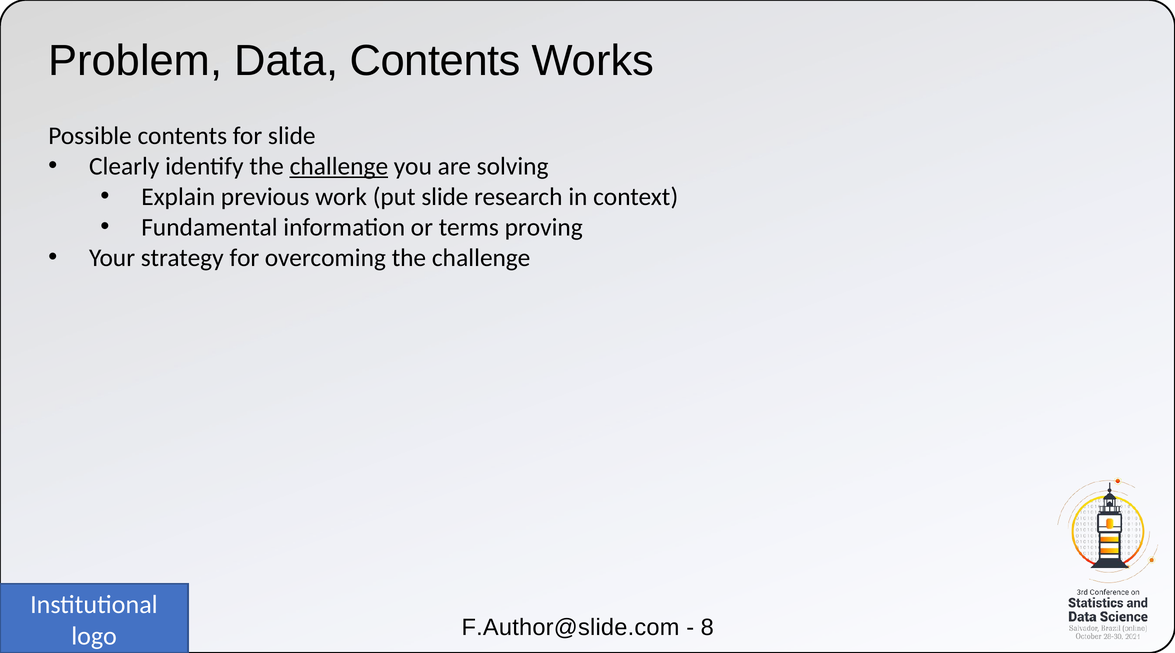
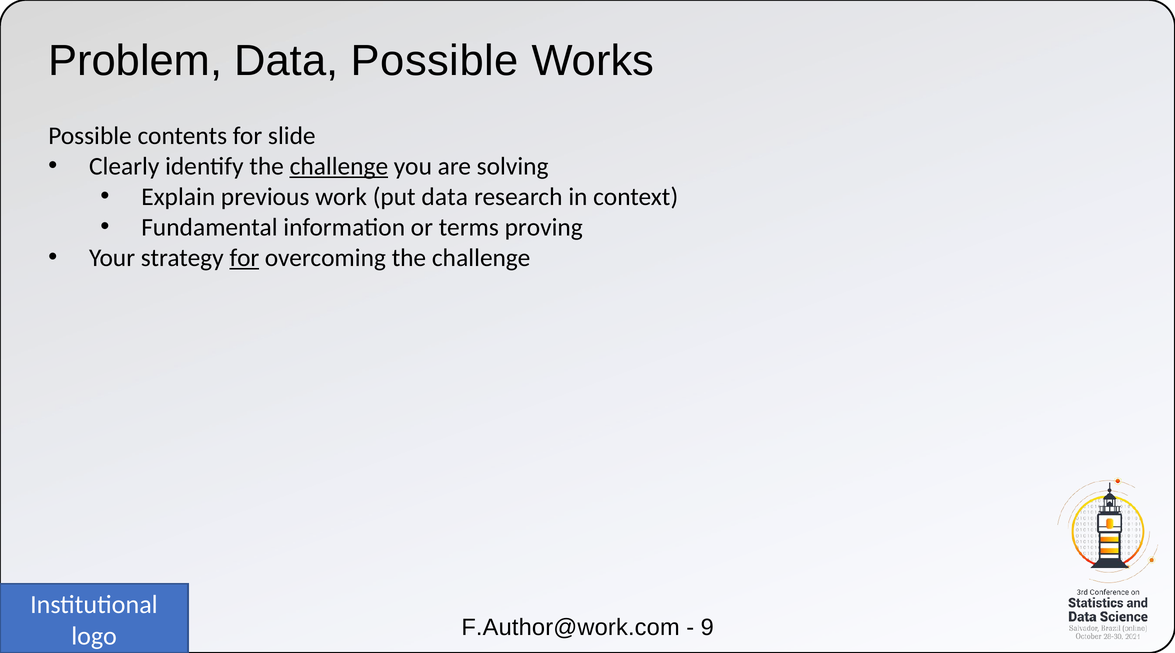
Data Contents: Contents -> Possible
put slide: slide -> data
for at (244, 258) underline: none -> present
F.Author@slide.com: F.Author@slide.com -> F.Author@work.com
8: 8 -> 9
